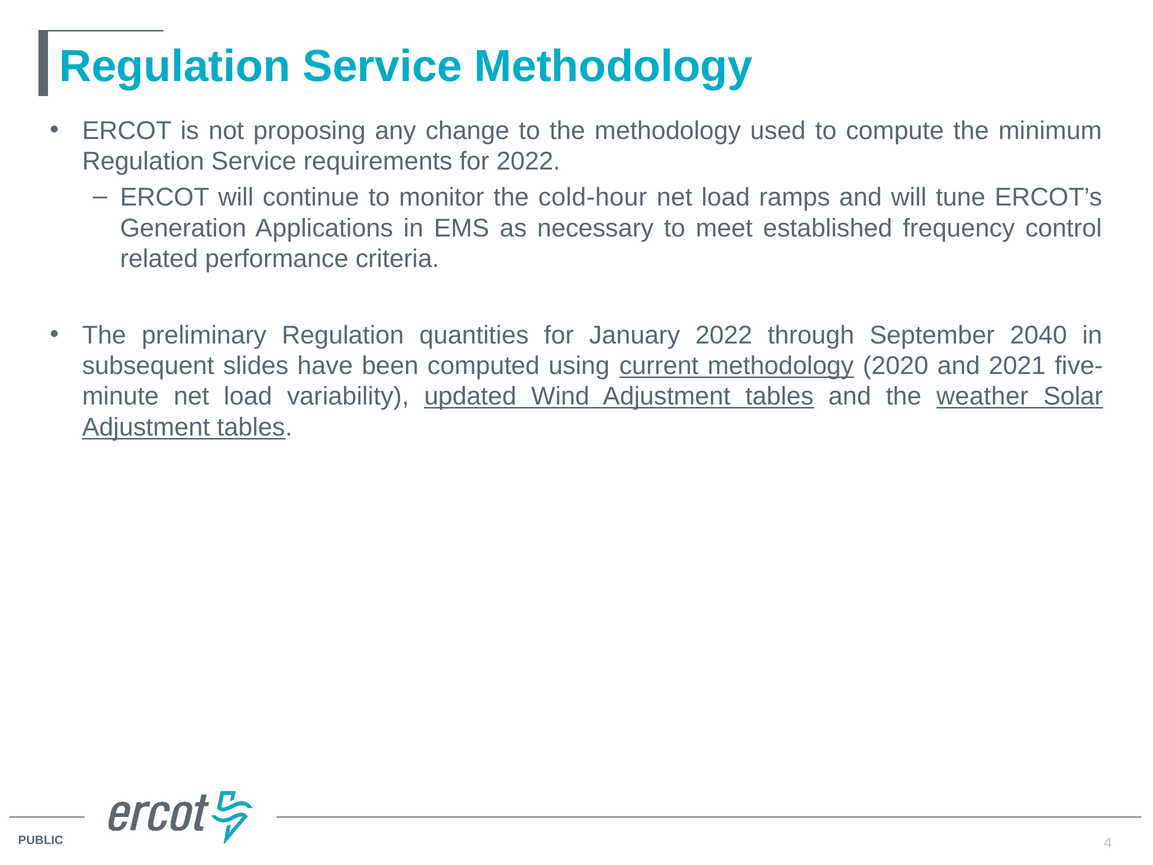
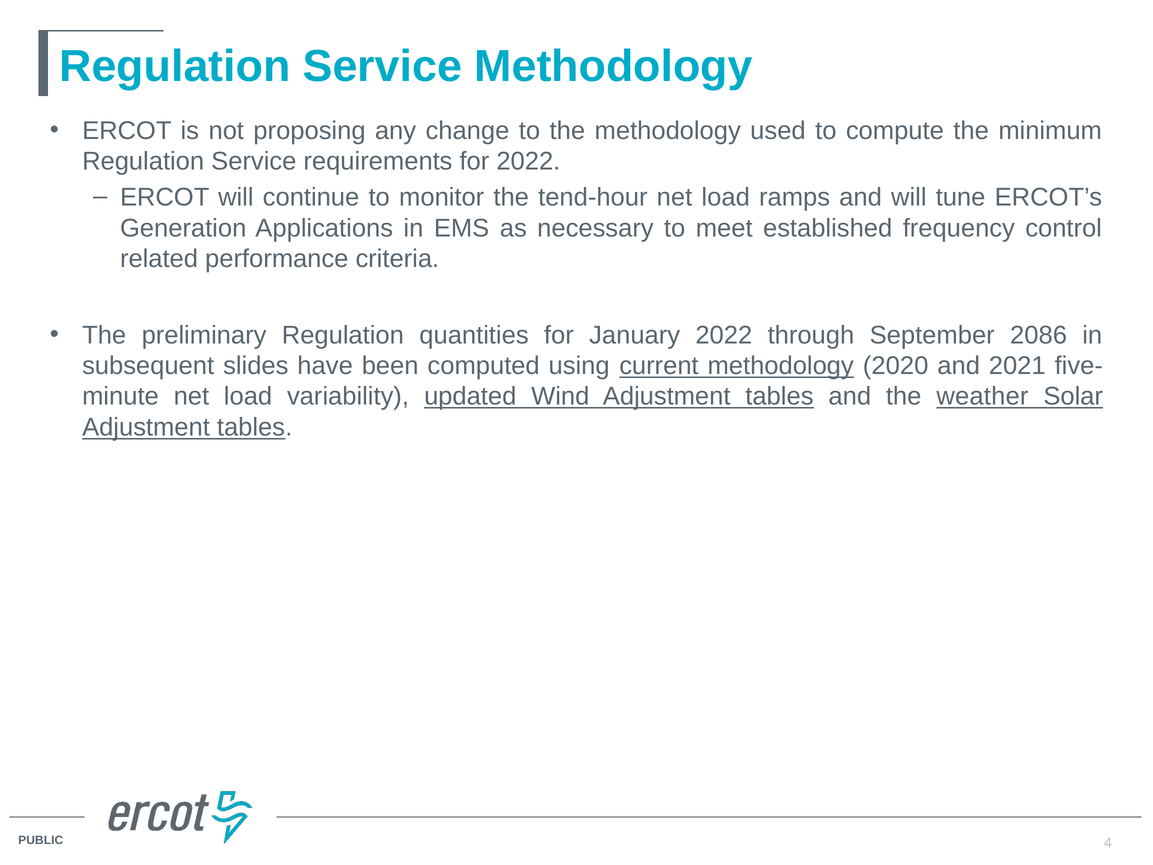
cold-hour: cold-hour -> tend-hour
2040: 2040 -> 2086
